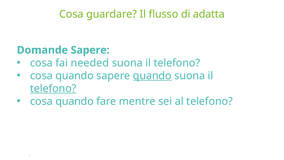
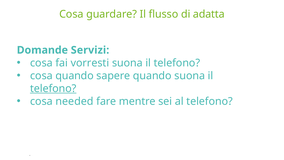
Domande Sapere: Sapere -> Servizi
needed: needed -> vorresti
quando at (152, 76) underline: present -> none
quando at (75, 101): quando -> needed
